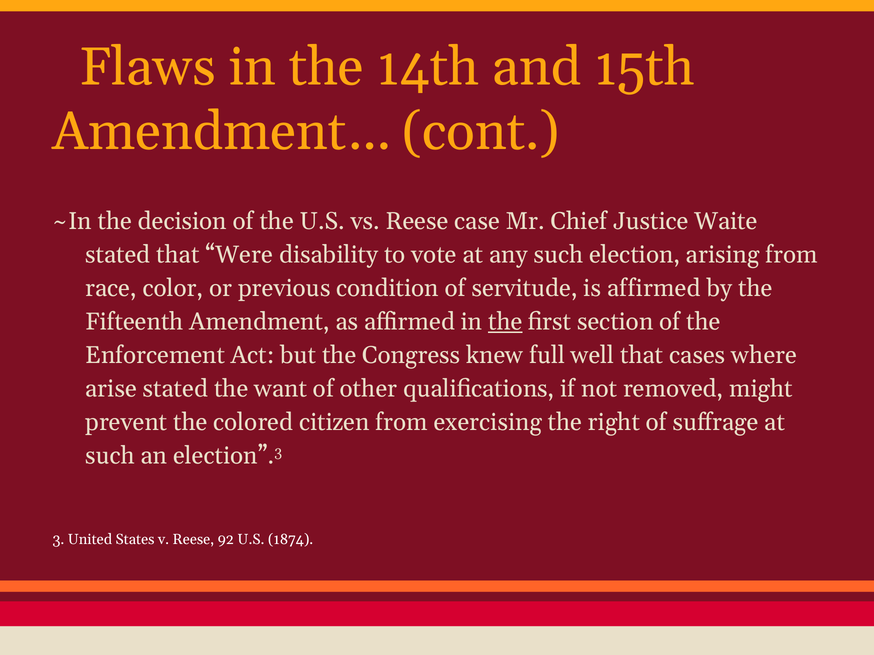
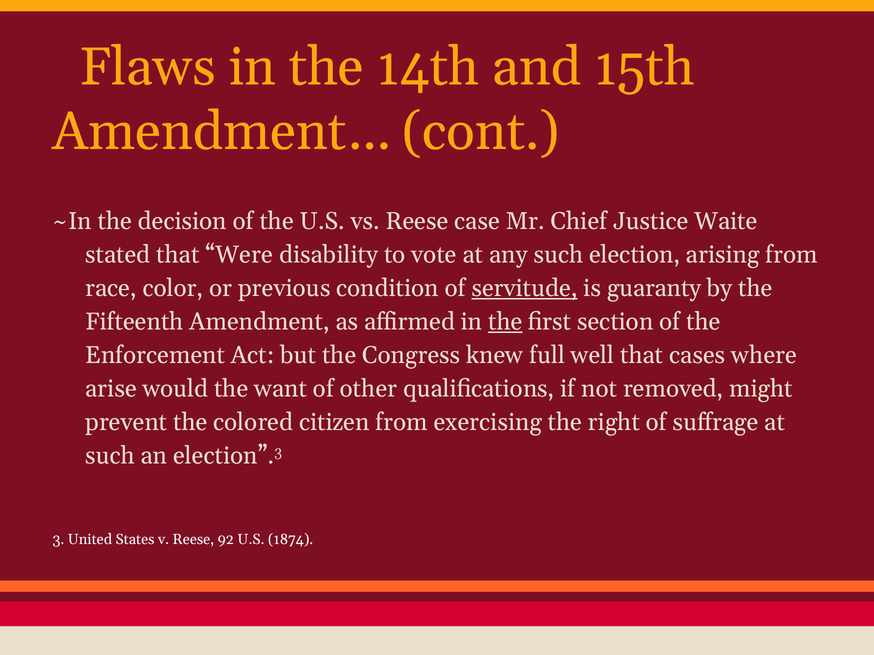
servitude underline: none -> present
is affirmed: affirmed -> guaranty
arise stated: stated -> would
